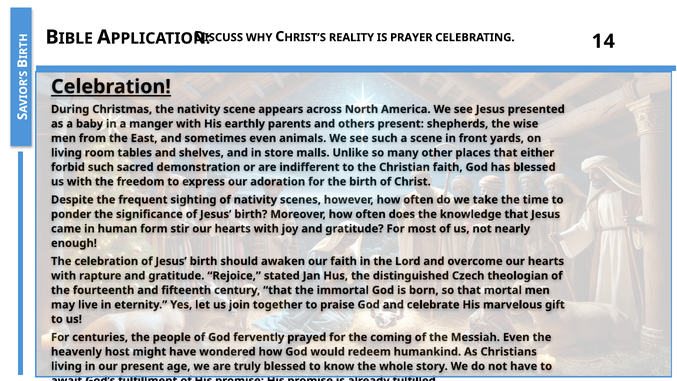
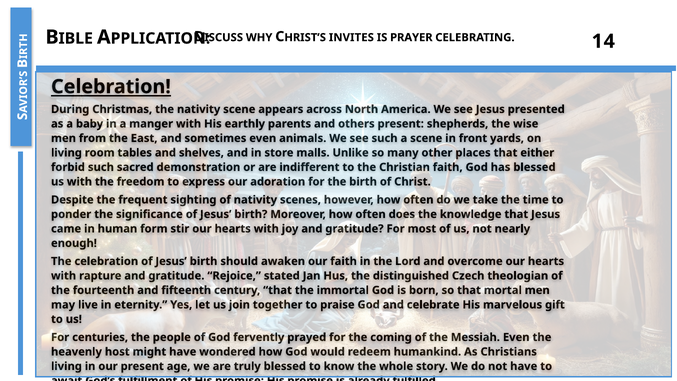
REALITY: REALITY -> INVITES
